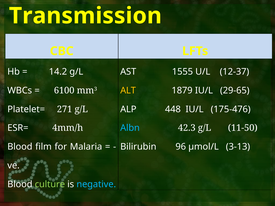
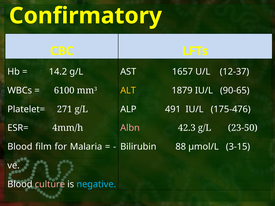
Transmission: Transmission -> Confirmatory
1555: 1555 -> 1657
29-65: 29-65 -> 90-65
448: 448 -> 491
Albn colour: light blue -> pink
11-50: 11-50 -> 23-50
96: 96 -> 88
3-13: 3-13 -> 3-15
culture colour: light green -> pink
